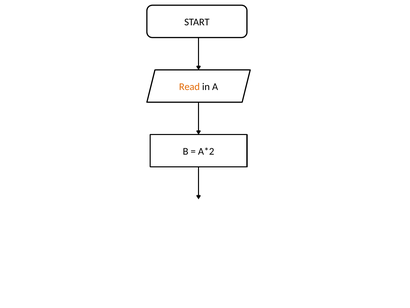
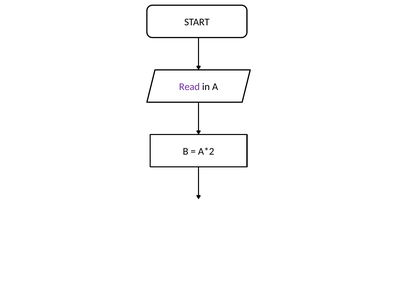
Read colour: orange -> purple
